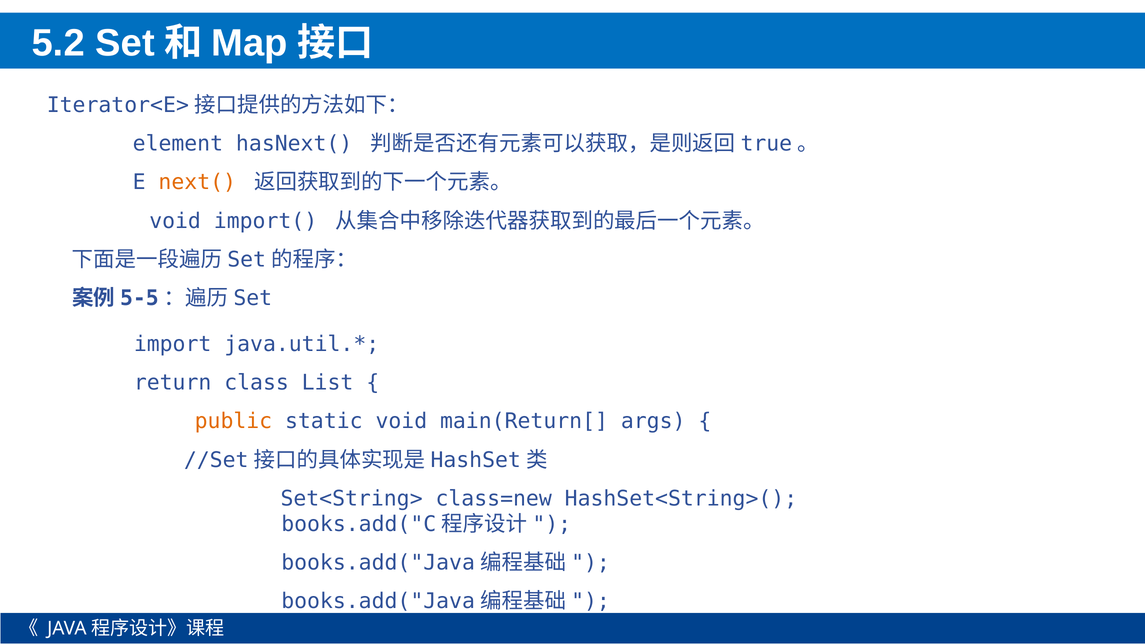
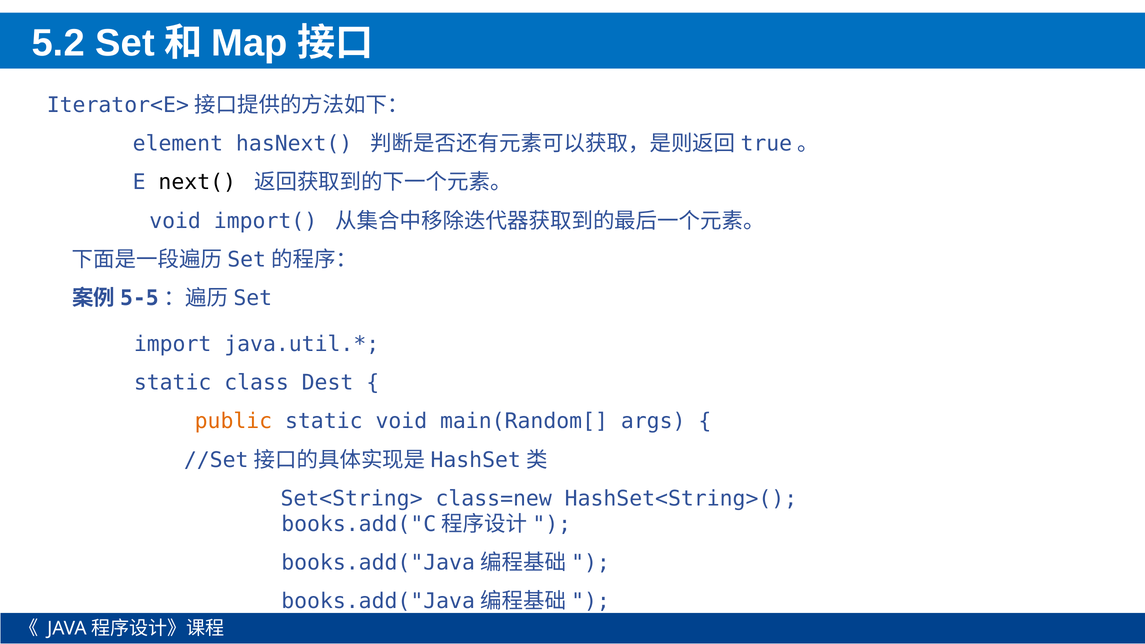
next( colour: orange -> black
return at (173, 383): return -> static
List: List -> Dest
main(Return[: main(Return[ -> main(Random[
